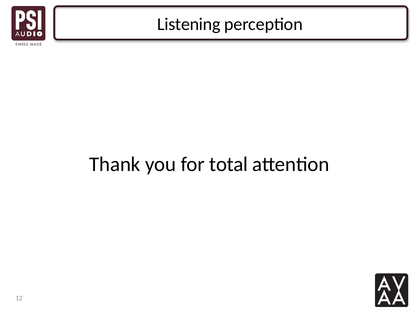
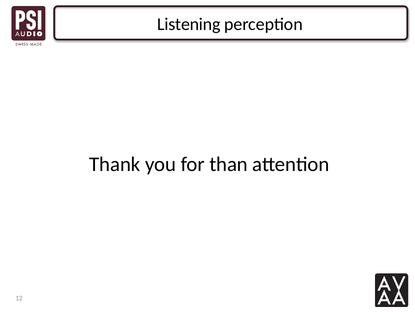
total: total -> than
